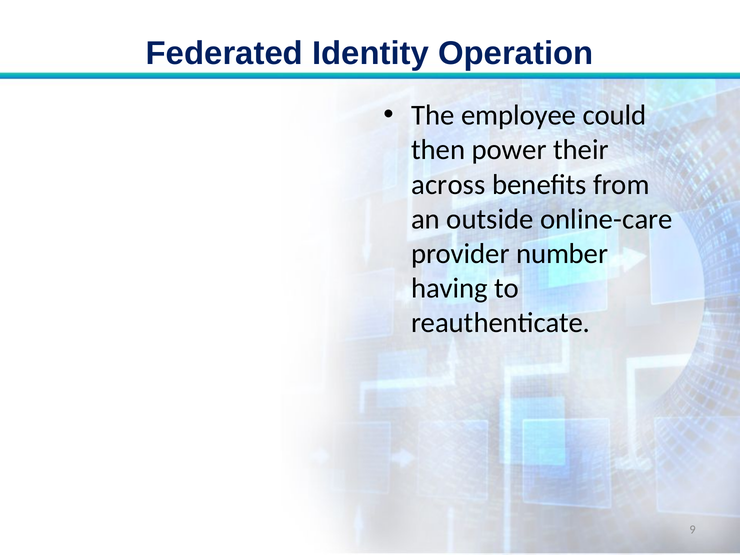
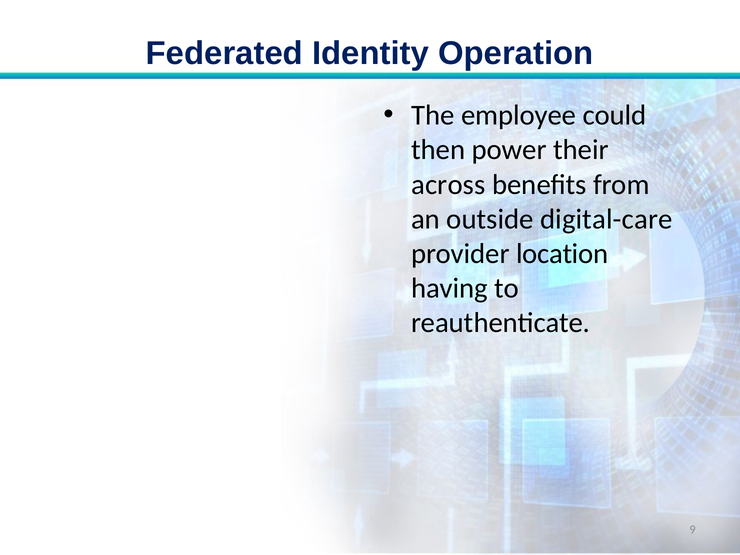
online-care: online-care -> digital-care
number: number -> location
